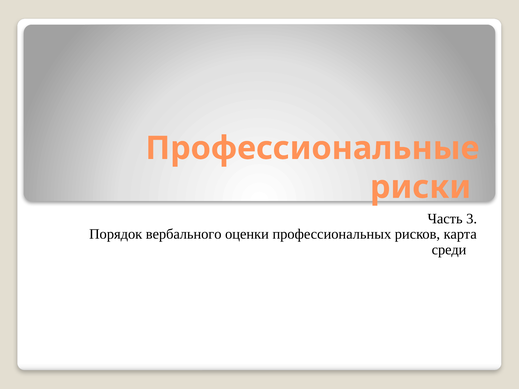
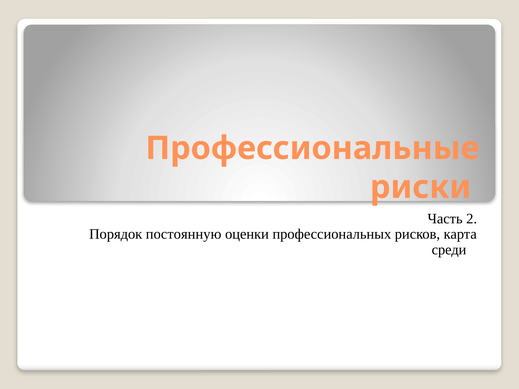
3: 3 -> 2
вербального: вербального -> постоянную
